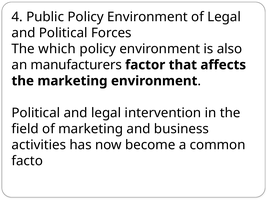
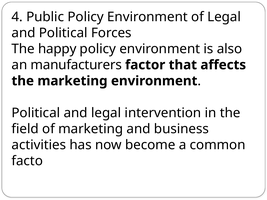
which: which -> happy
